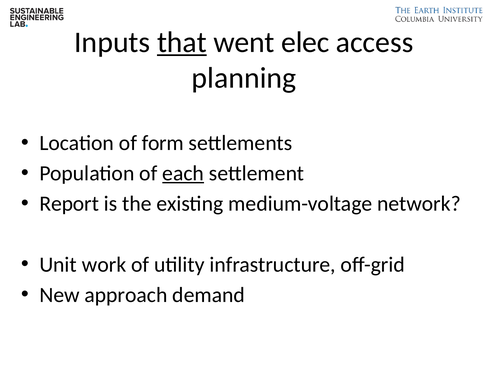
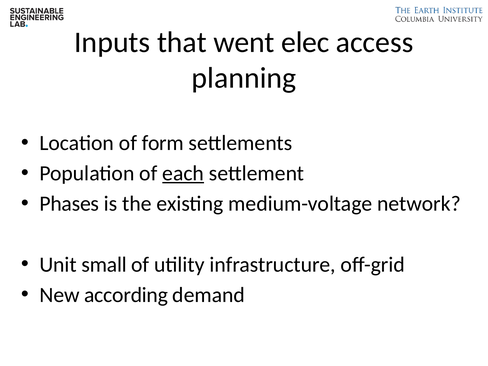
that underline: present -> none
Report: Report -> Phases
work: work -> small
approach: approach -> according
